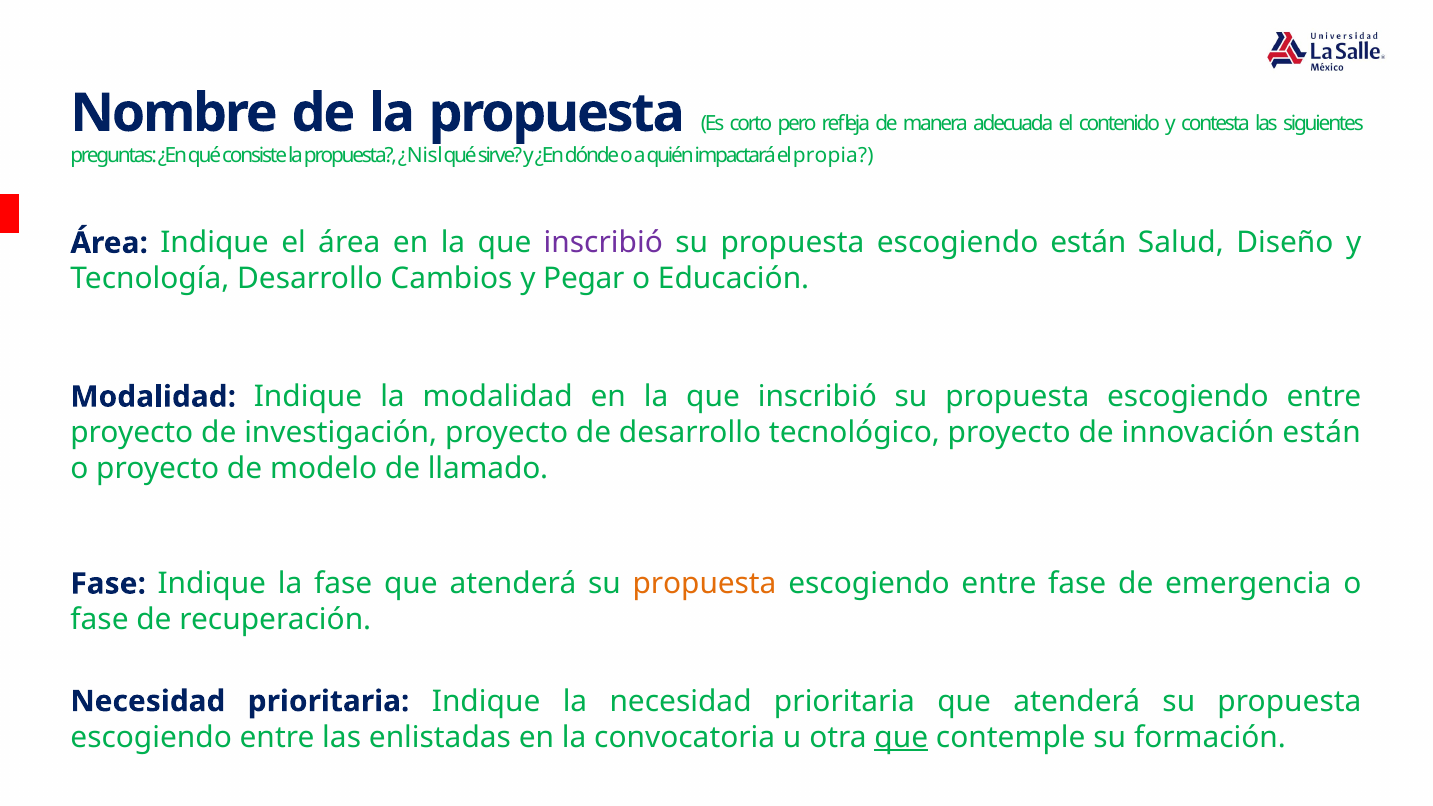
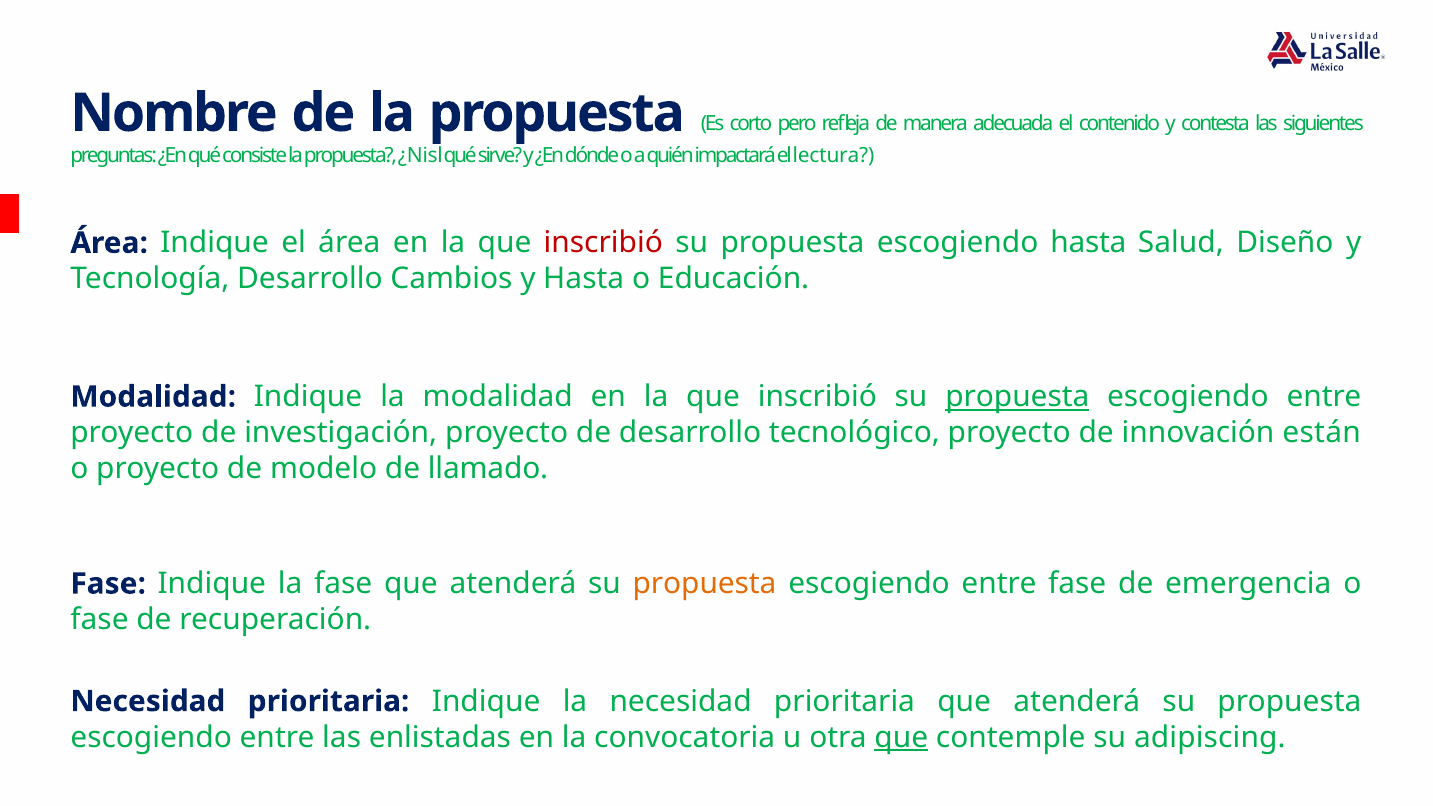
propia: propia -> lectura
inscribió at (603, 243) colour: purple -> red
escogiendo están: están -> hasta
y Pegar: Pegar -> Hasta
propuesta at (1017, 397) underline: none -> present
formación: formación -> adipiscing
